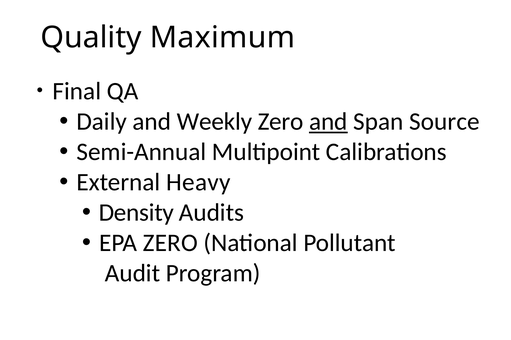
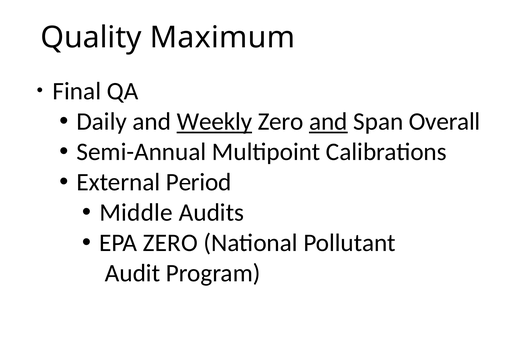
Weekly underline: none -> present
Source: Source -> Overall
Heavy: Heavy -> Period
Density: Density -> Middle
